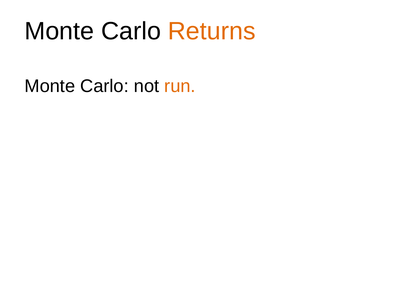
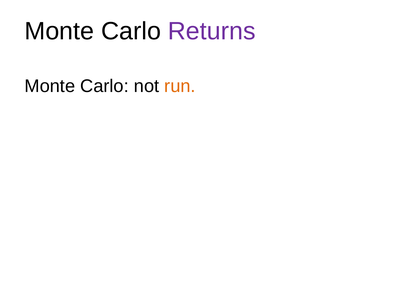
Returns colour: orange -> purple
